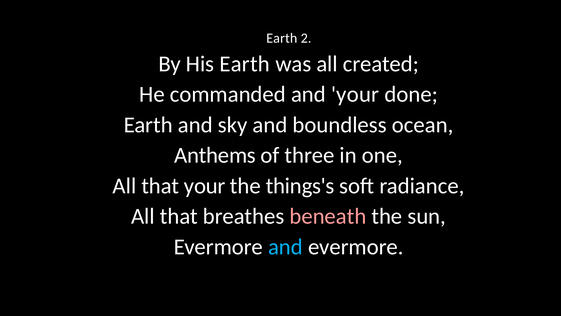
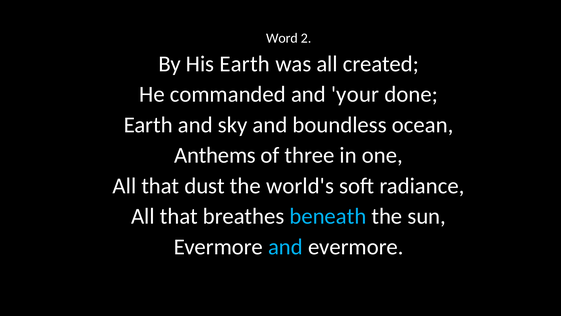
Earth at (282, 38): Earth -> Word
that your: your -> dust
things's: things's -> world's
beneath colour: pink -> light blue
